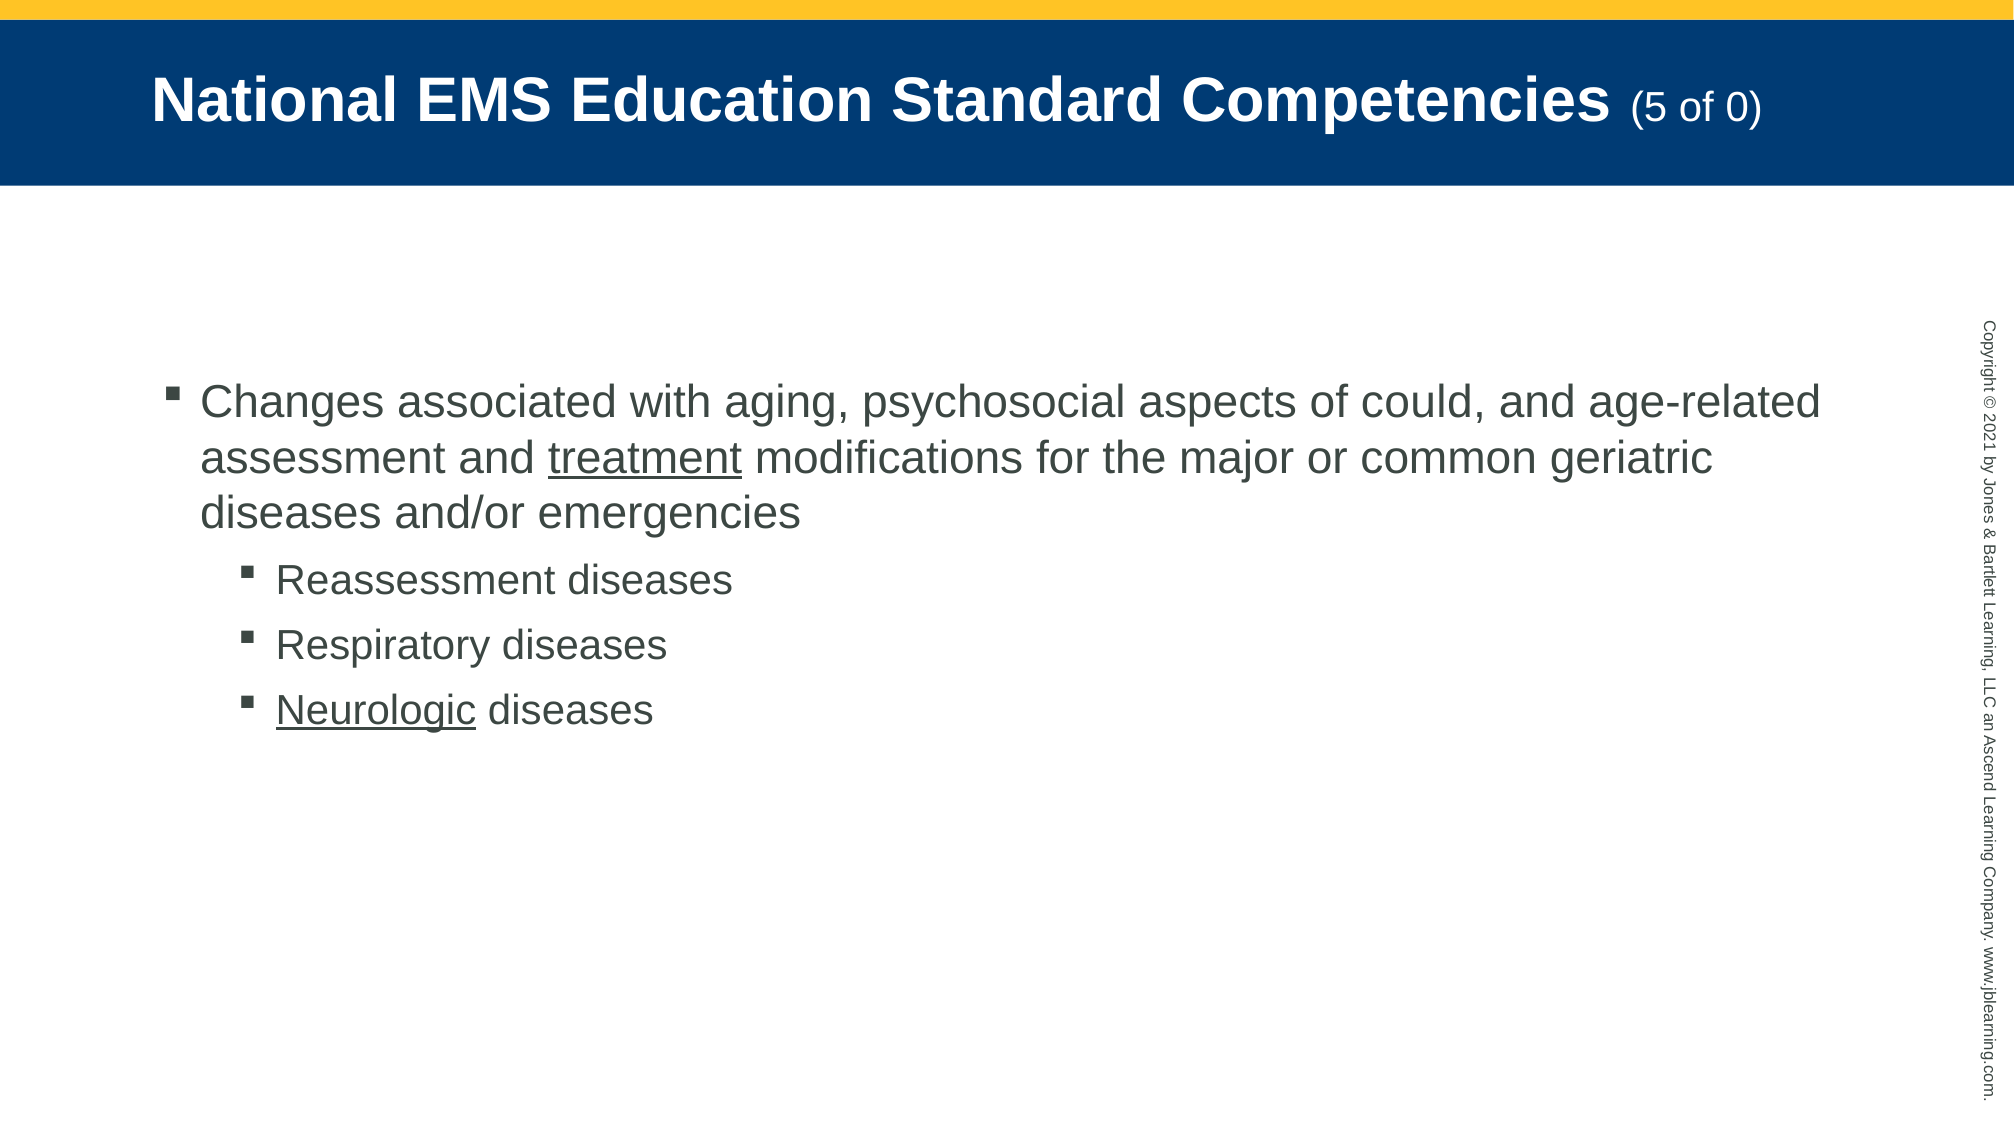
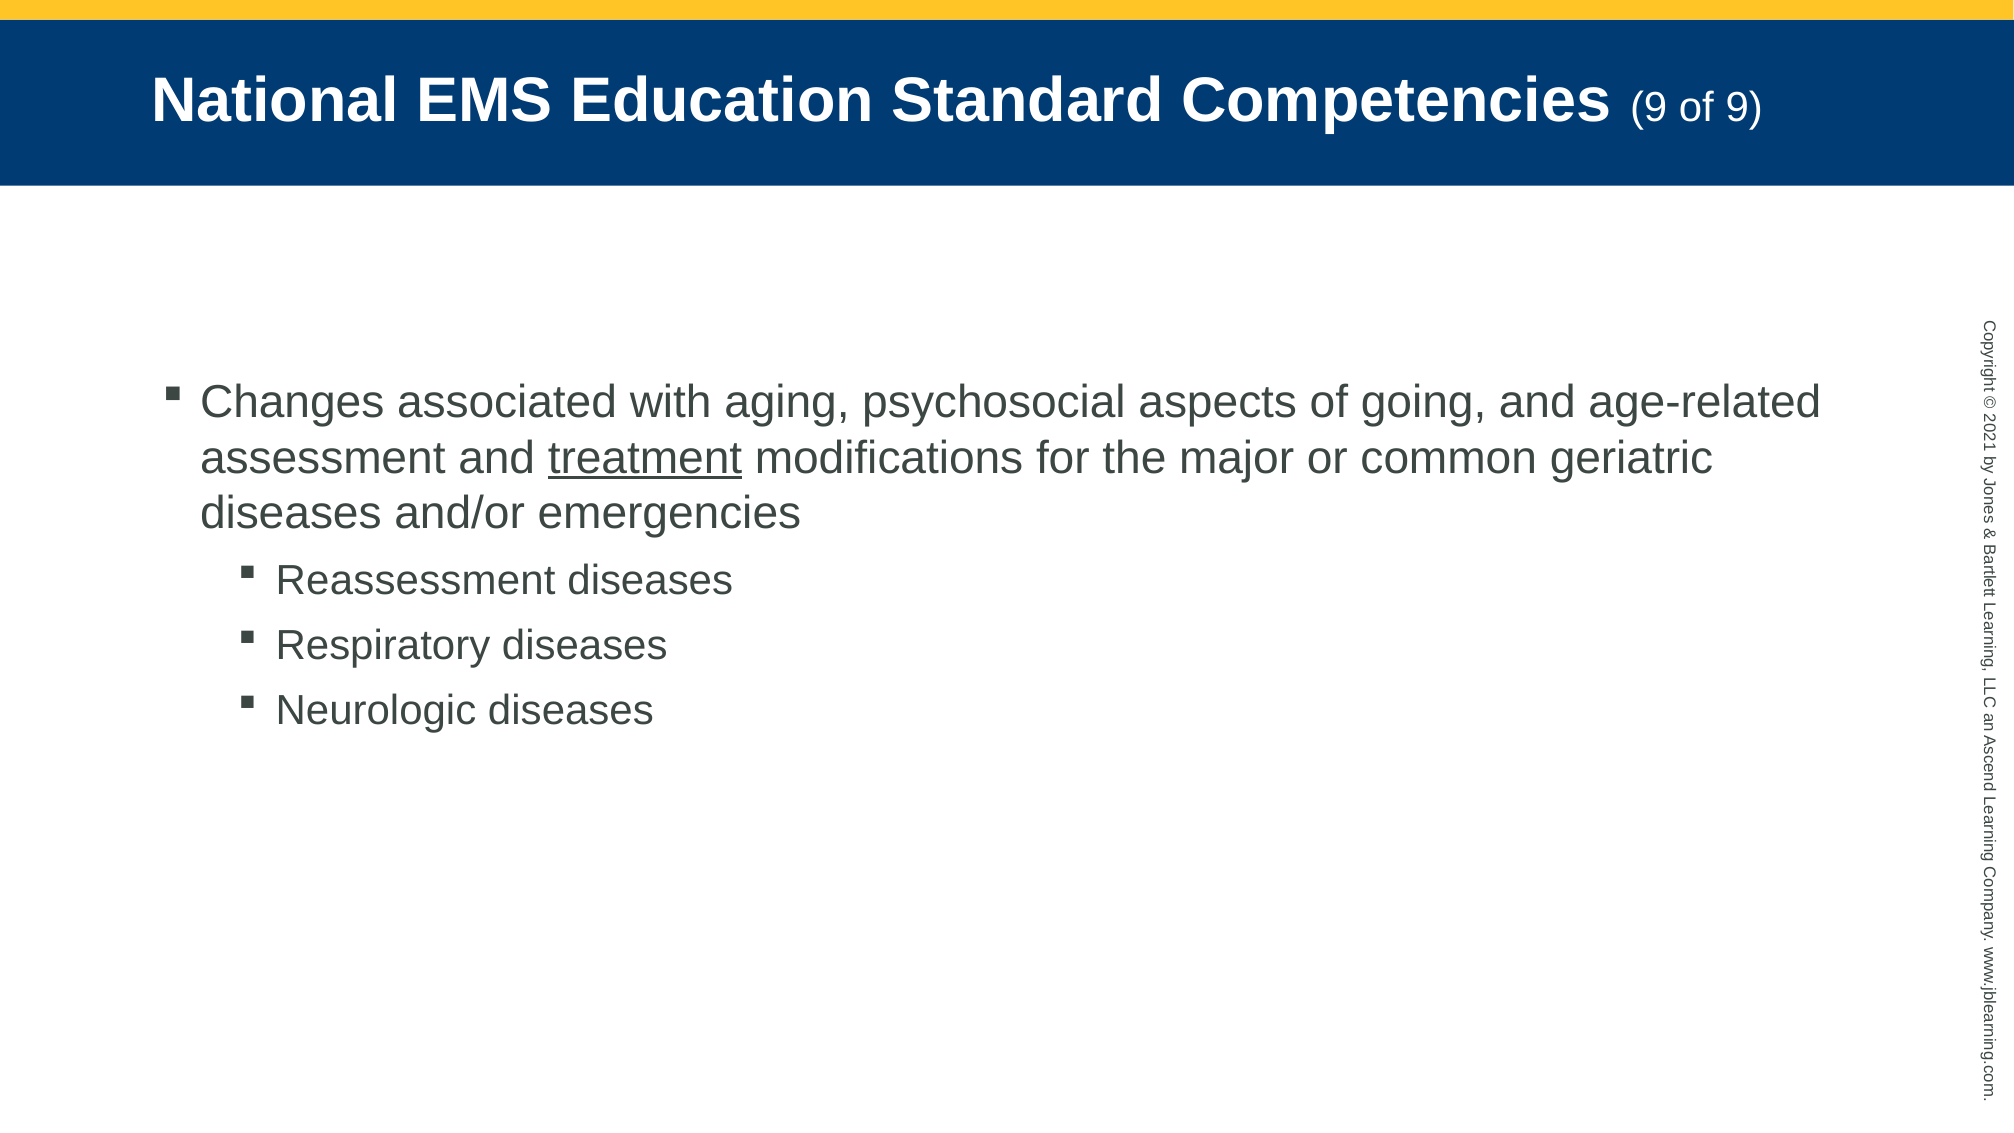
Competencies 5: 5 -> 9
of 0: 0 -> 9
could: could -> going
Neurologic underline: present -> none
